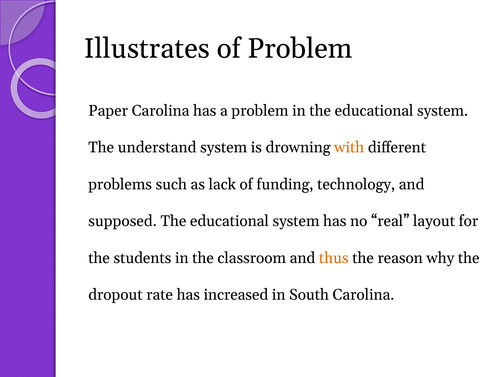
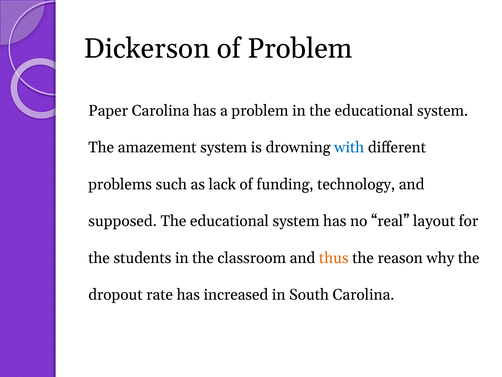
Illustrates: Illustrates -> Dickerson
understand: understand -> amazement
with colour: orange -> blue
